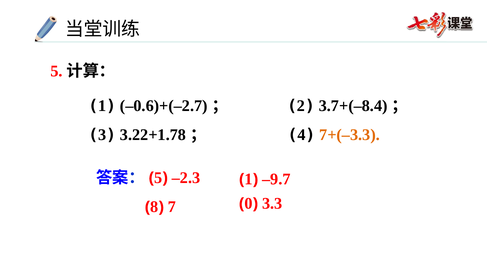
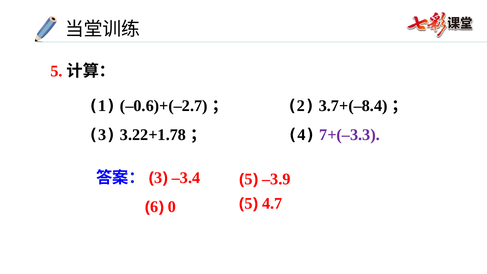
7+(–3.3 colour: orange -> purple
5 at (158, 178): 5 -> 3
–2.3: –2.3 -> –3.4
1 at (249, 179): 1 -> 5
–9.7: –9.7 -> –3.9
0 at (249, 203): 0 -> 5
3.3: 3.3 -> 4.7
8: 8 -> 6
7: 7 -> 0
